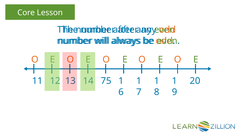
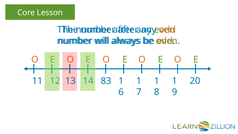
75: 75 -> 83
